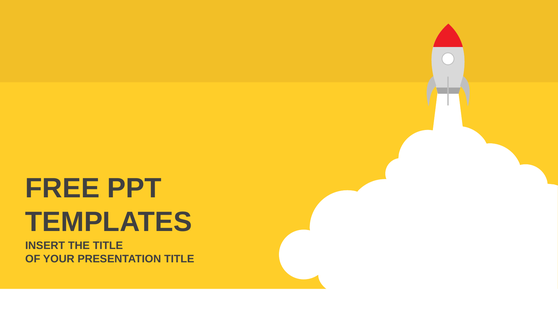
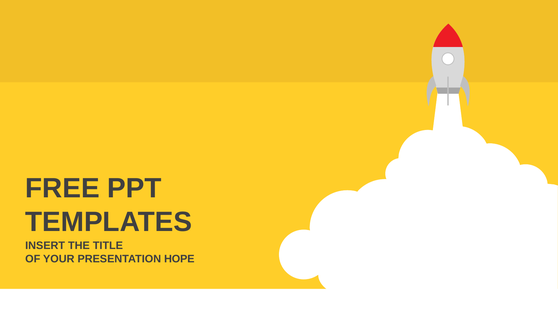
PRESENTATION TITLE: TITLE -> HOPE
